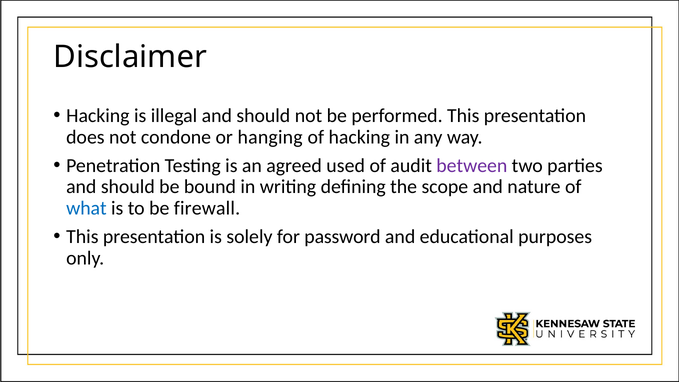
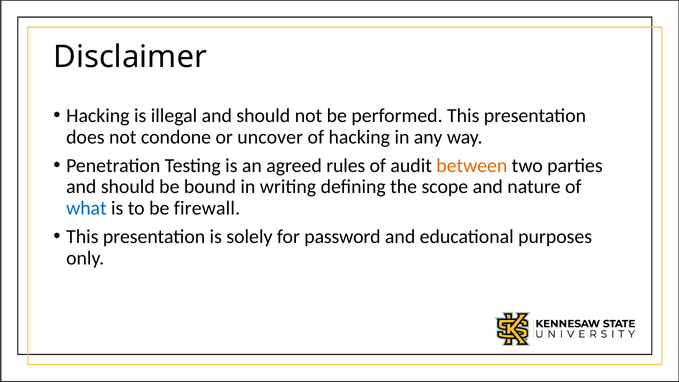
hanging: hanging -> uncover
used: used -> rules
between colour: purple -> orange
